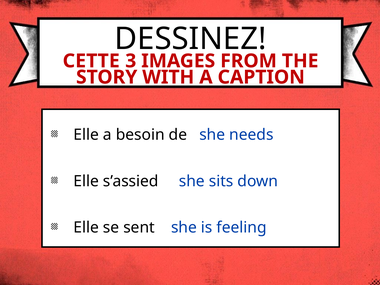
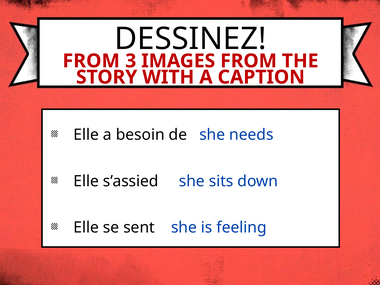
CETTE at (91, 61): CETTE -> FROM
